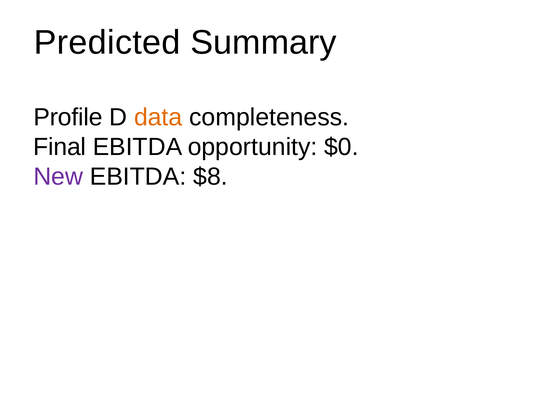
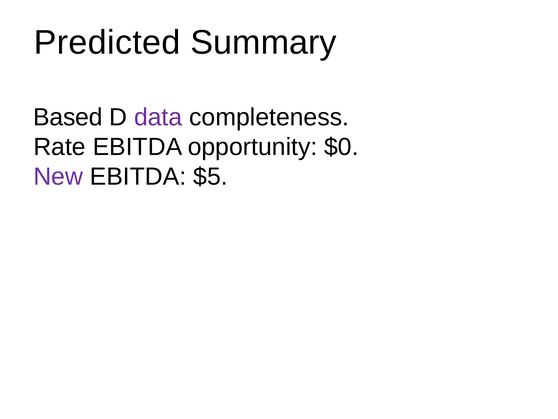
Profile: Profile -> Based
data colour: orange -> purple
Final: Final -> Rate
$8: $8 -> $5
